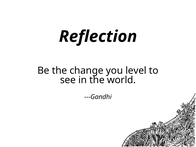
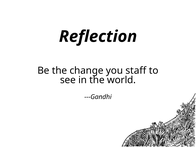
level: level -> staff
